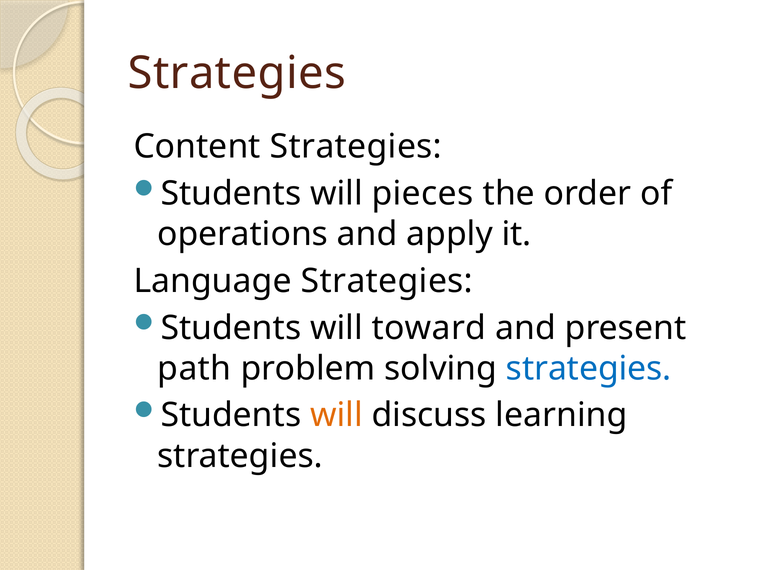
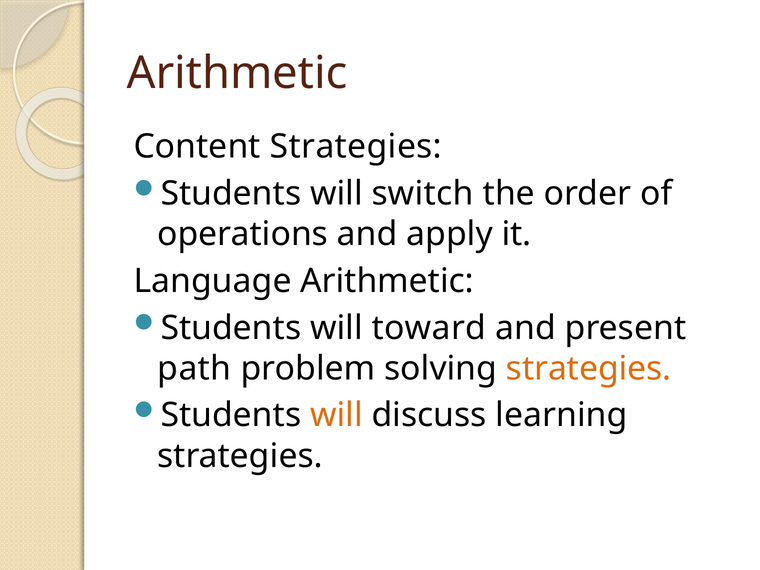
Strategies at (237, 73): Strategies -> Arithmetic
pieces: pieces -> switch
Language Strategies: Strategies -> Arithmetic
strategies at (589, 368) colour: blue -> orange
